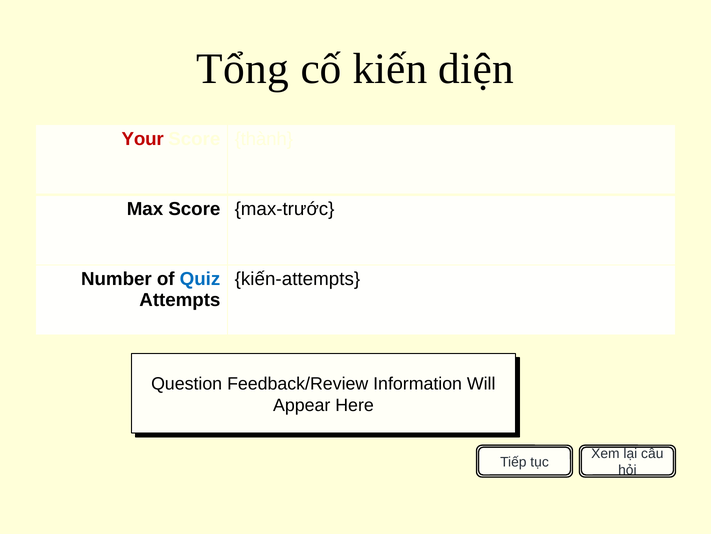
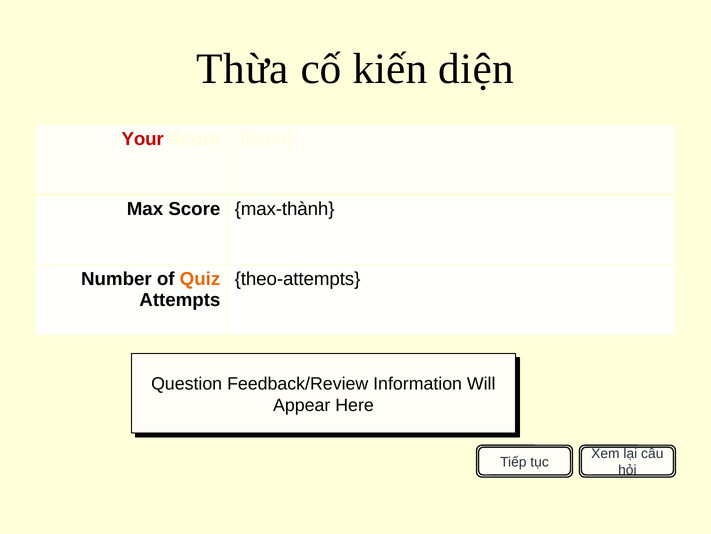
Tổng: Tổng -> Thừa
max-trước: max-trước -> max-thành
Quiz colour: blue -> orange
kiến-attempts: kiến-attempts -> theo-attempts
